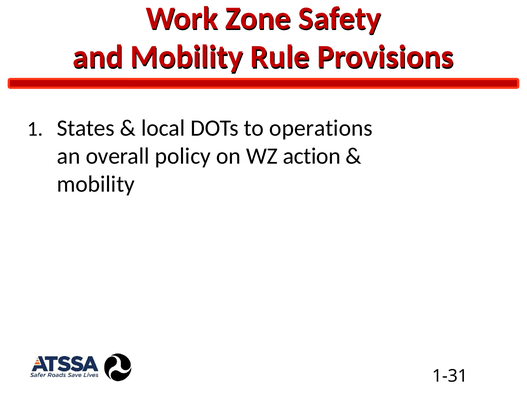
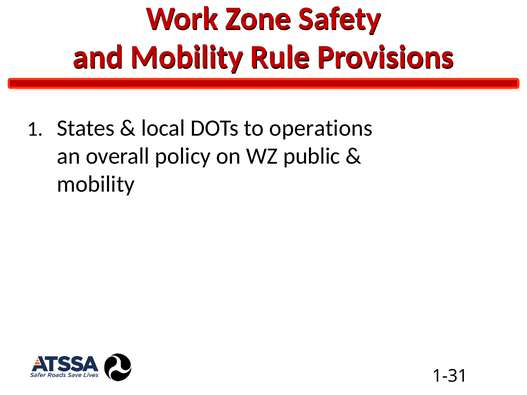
action: action -> public
